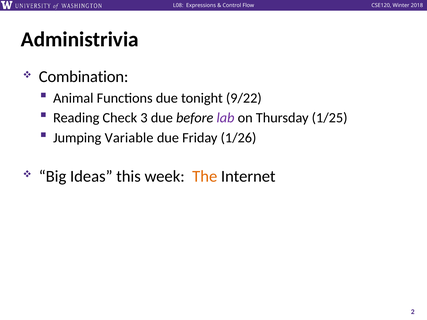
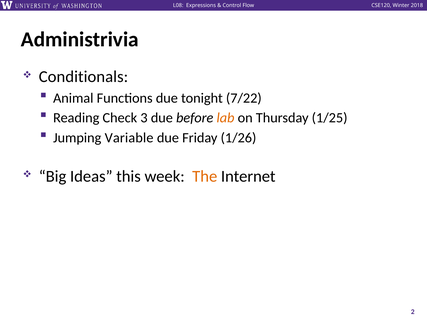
Combination: Combination -> Conditionals
9/22: 9/22 -> 7/22
lab colour: purple -> orange
